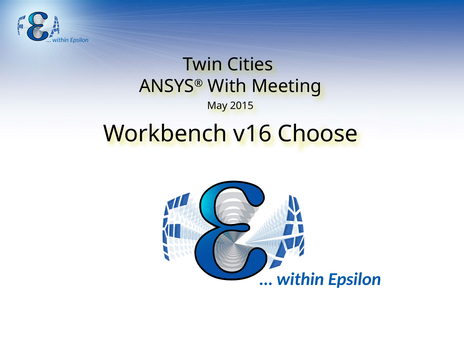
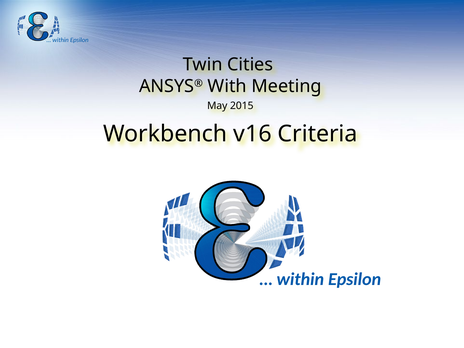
Choose: Choose -> Criteria
